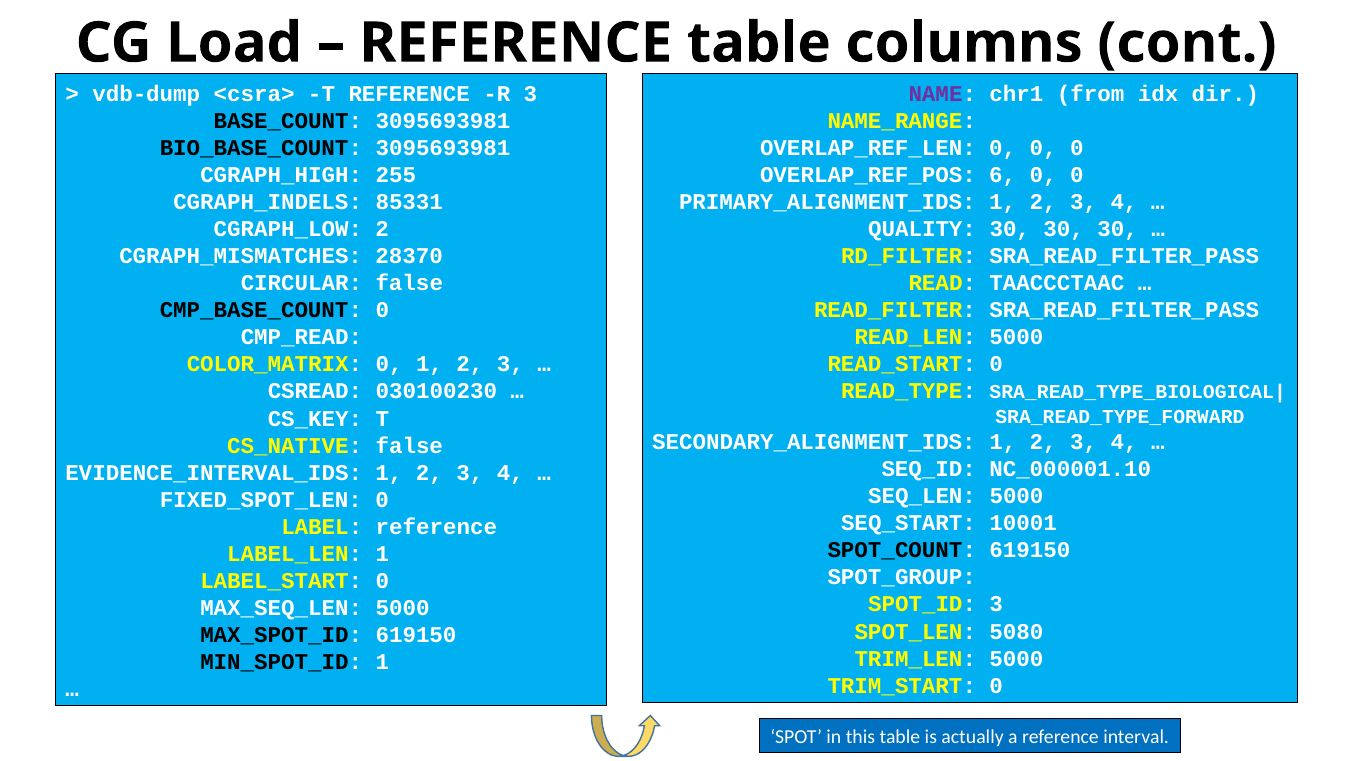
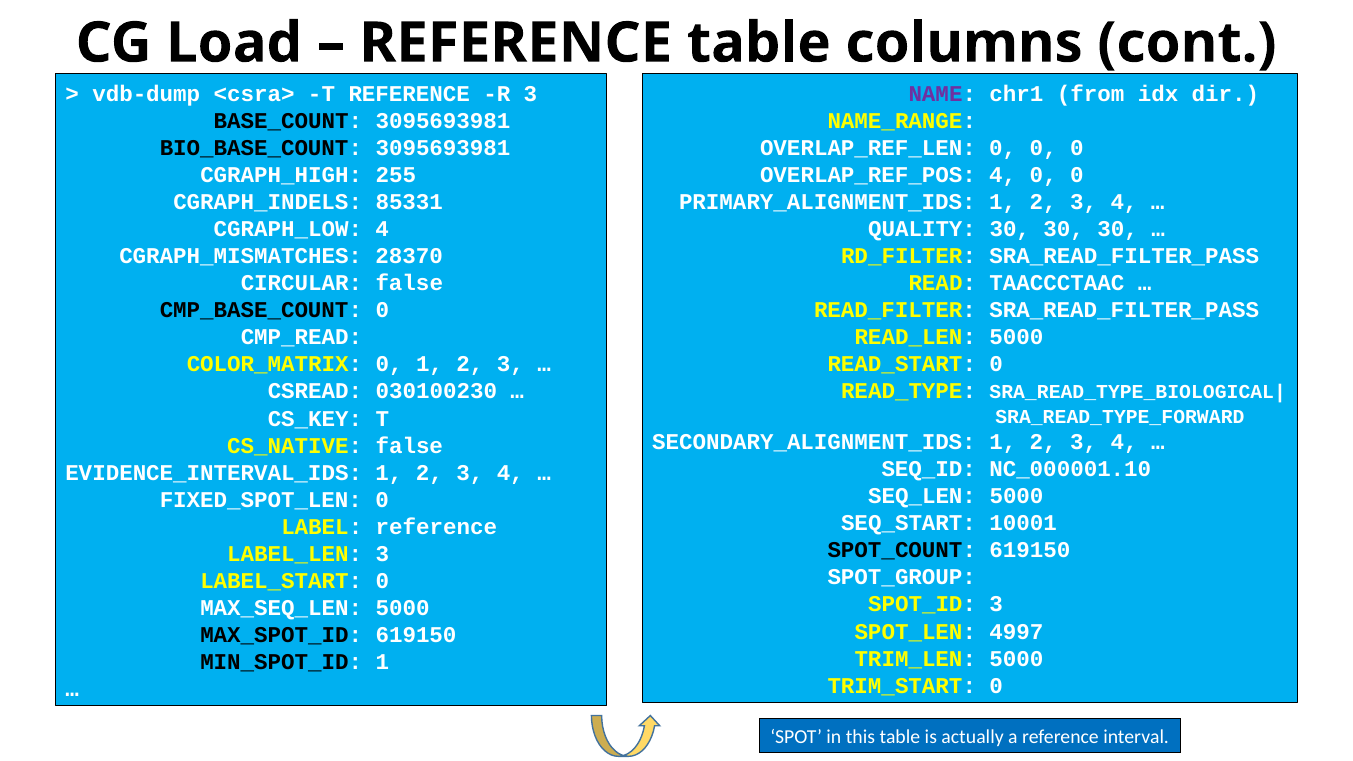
OVERLAP_REF_POS 6: 6 -> 4
CGRAPH_LOW 2: 2 -> 4
LABEL_LEN 1: 1 -> 3
5080: 5080 -> 4997
